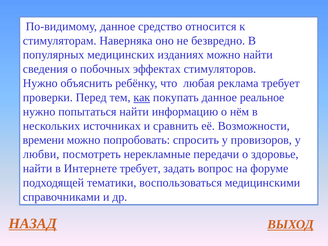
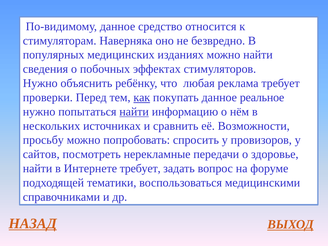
найти at (134, 112) underline: none -> present
времени: времени -> просьбу
любви: любви -> сайтов
